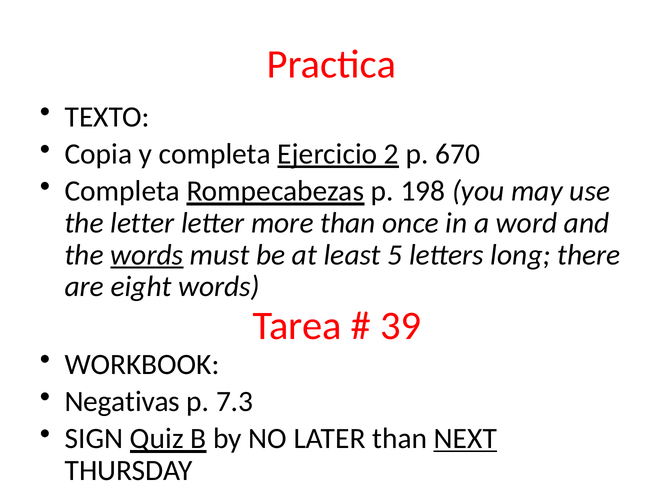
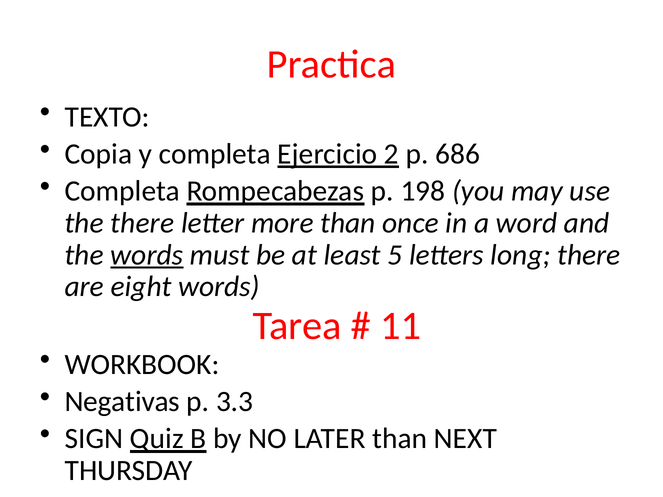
670: 670 -> 686
the letter: letter -> there
39: 39 -> 11
7.3: 7.3 -> 3.3
NEXT underline: present -> none
